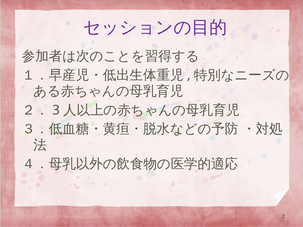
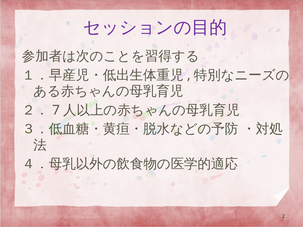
3: 3 -> 7
